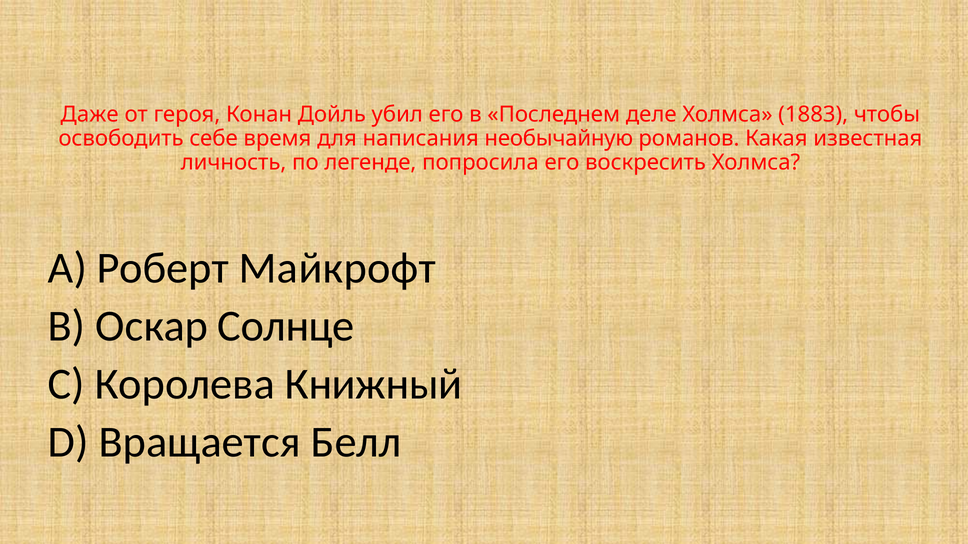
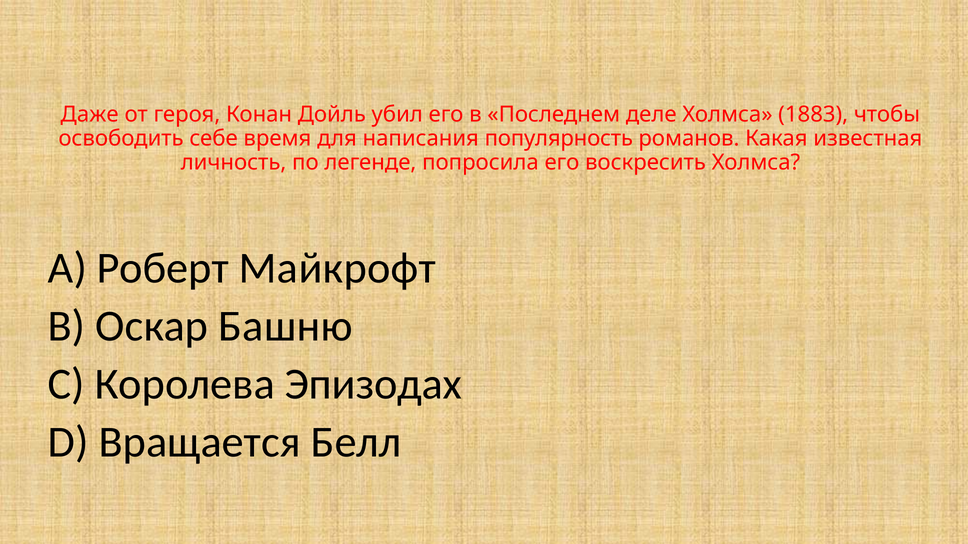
необычайную: необычайную -> популярность
Солнце: Солнце -> Башню
Книжный: Книжный -> Эпизодах
